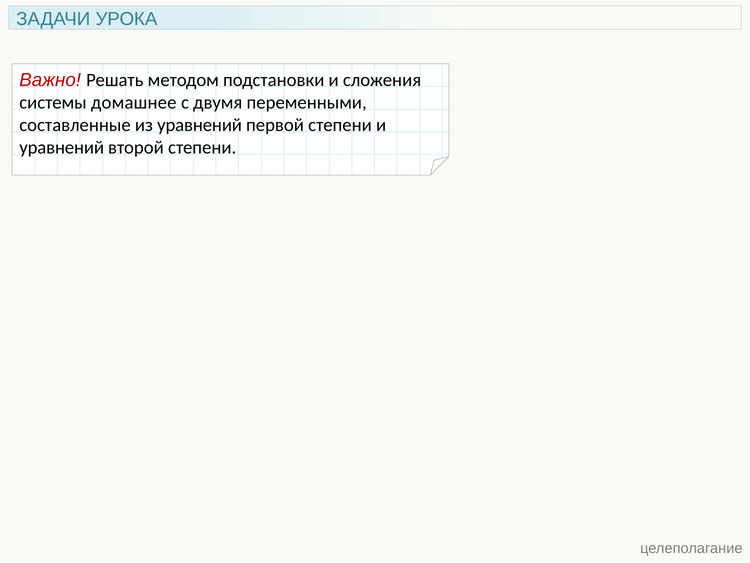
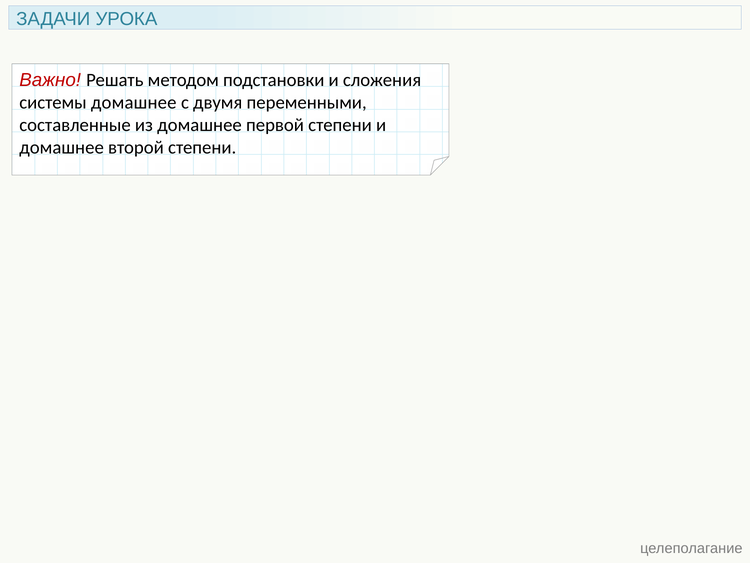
из уравнений: уравнений -> домашнее
уравнений at (62, 148): уравнений -> домашнее
